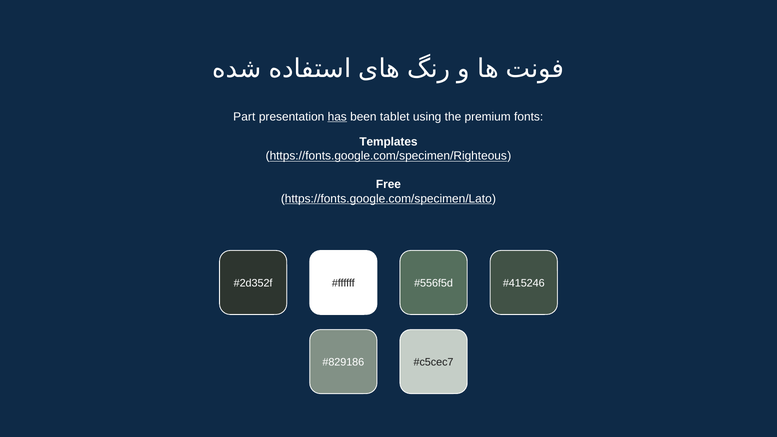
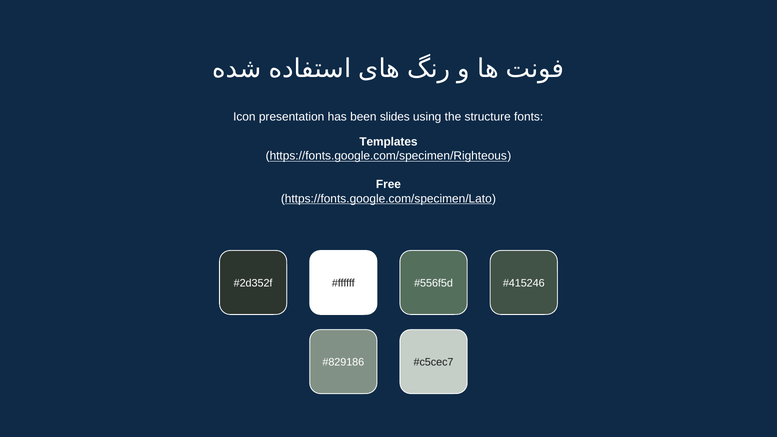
Part: Part -> Icon
has underline: present -> none
tablet: tablet -> slides
premium: premium -> structure
